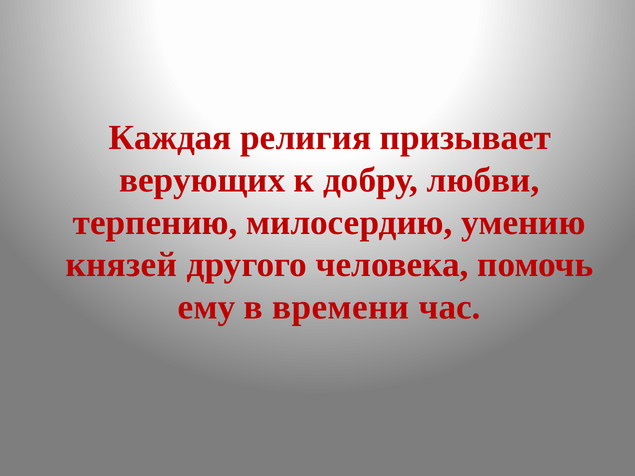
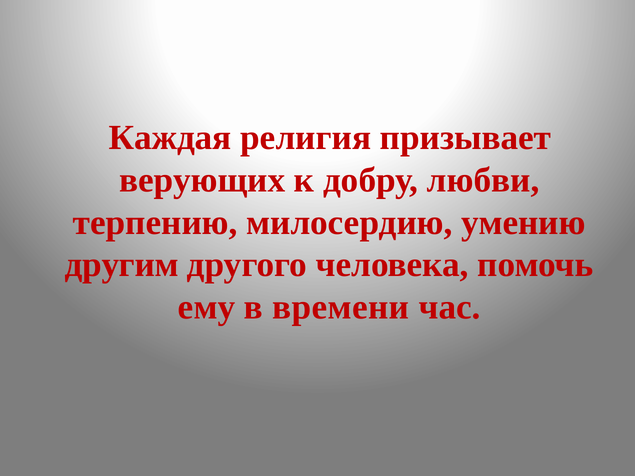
князей: князей -> другим
